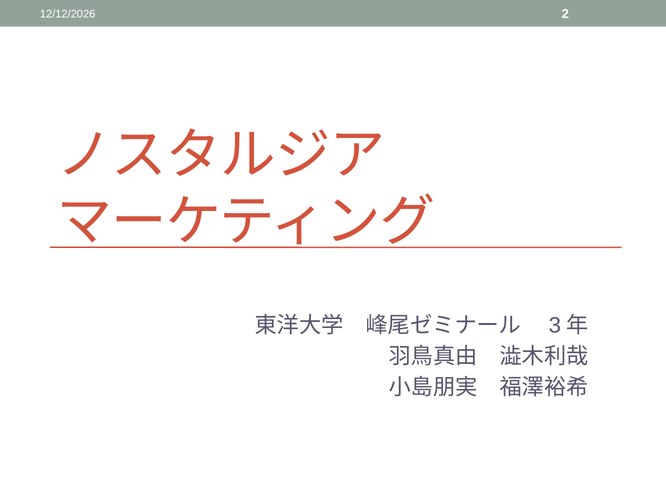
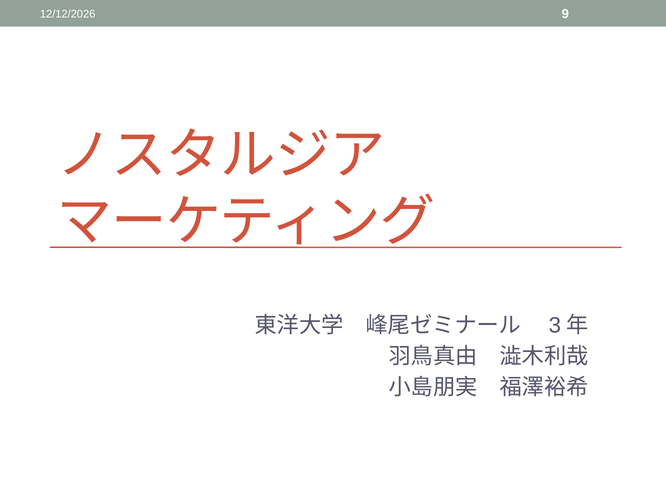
2: 2 -> 9
